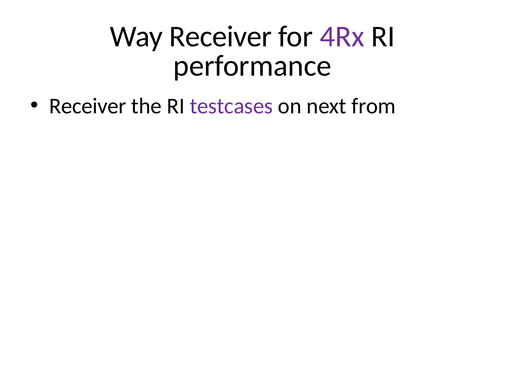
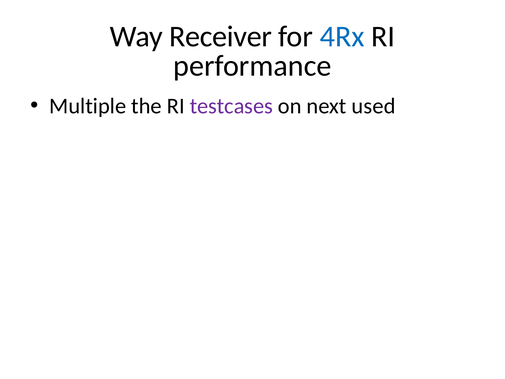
4Rx colour: purple -> blue
Receiver at (88, 106): Receiver -> Multiple
from: from -> used
